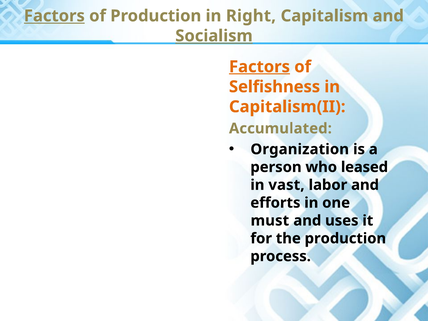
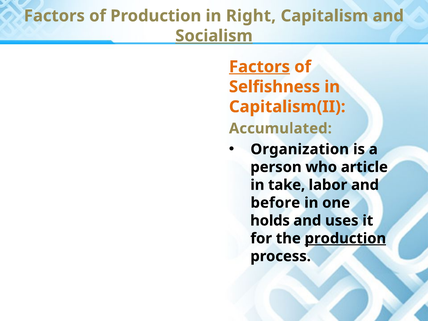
Factors at (54, 16) underline: present -> none
leased: leased -> article
vast: vast -> take
efforts: efforts -> before
must: must -> holds
production at (345, 238) underline: none -> present
